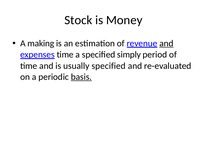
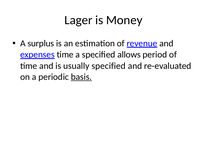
Stock: Stock -> Lager
making: making -> surplus
and at (166, 43) underline: present -> none
simply: simply -> allows
